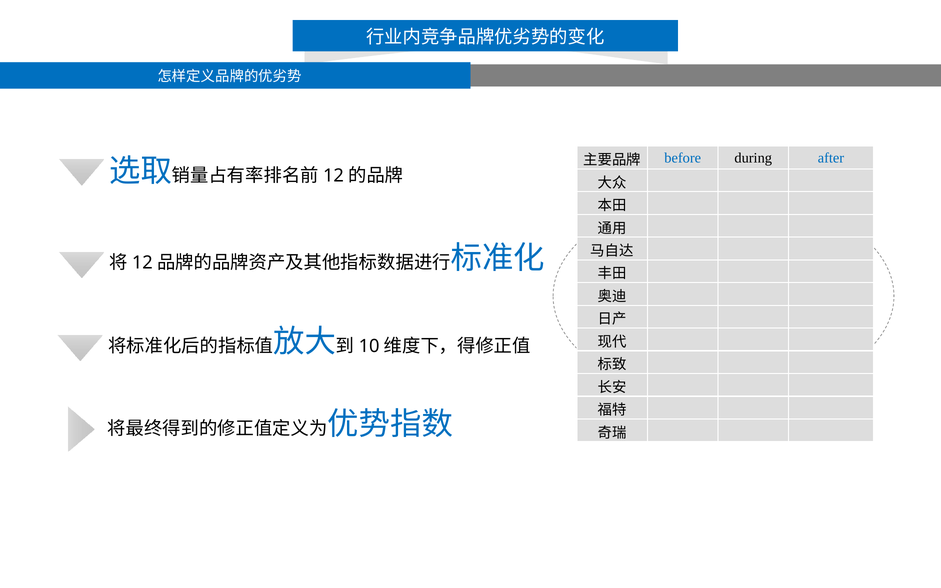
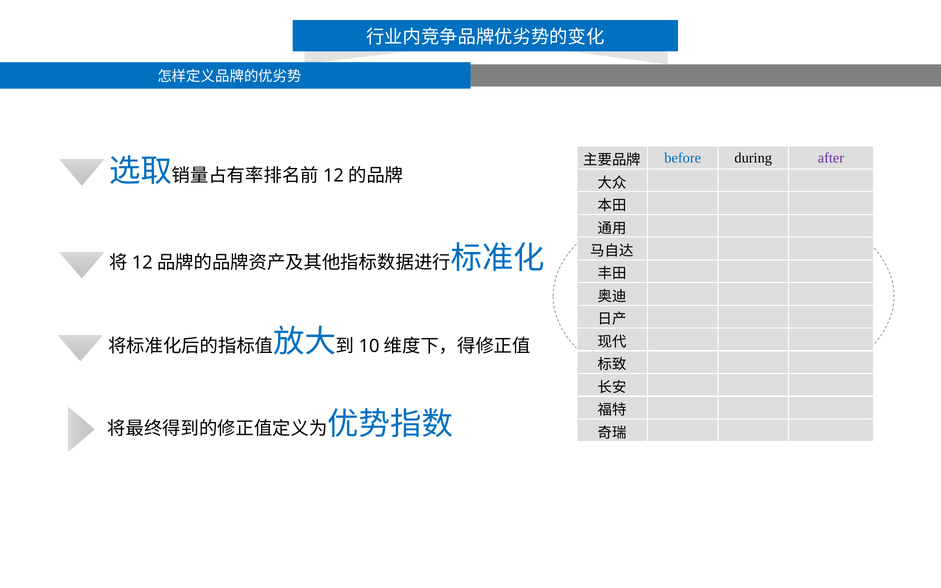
after colour: blue -> purple
